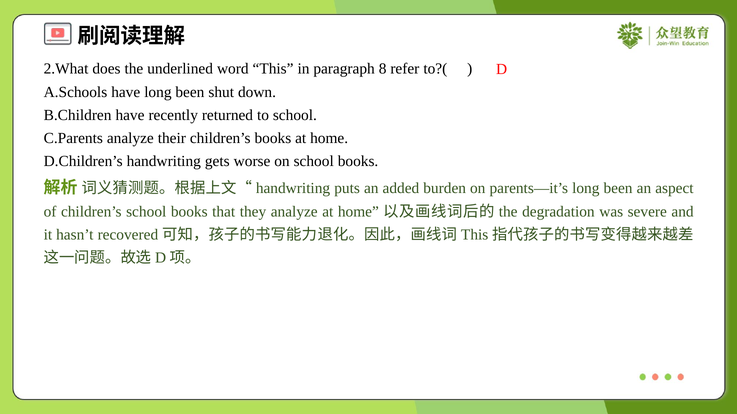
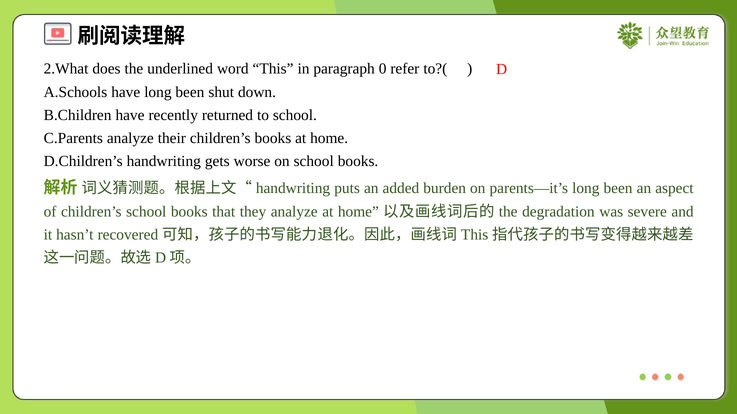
8: 8 -> 0
